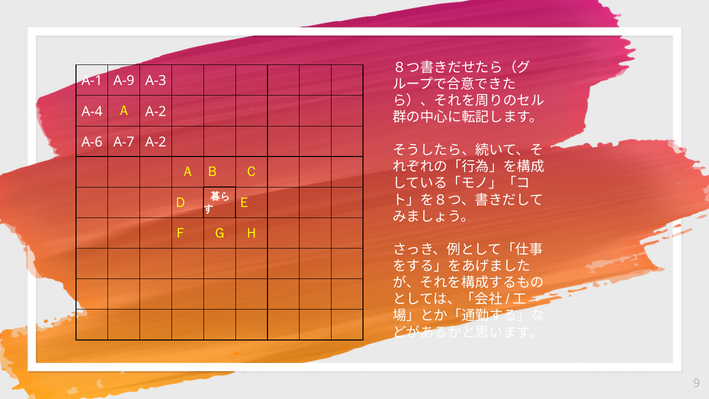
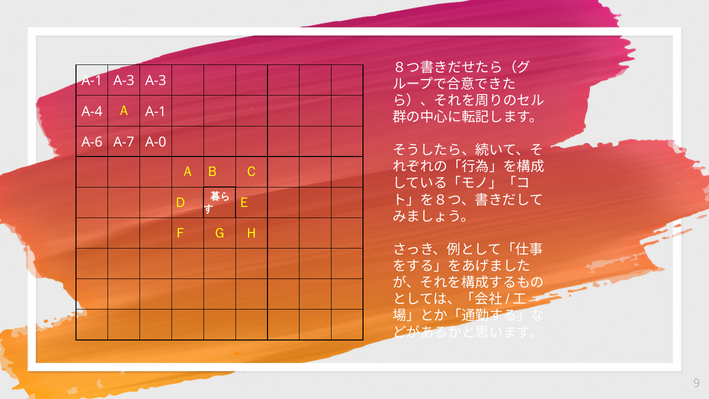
A-1 A-9: A-9 -> A-3
Ａ A-2: A-2 -> A-1
A-7 A-2: A-2 -> A-0
